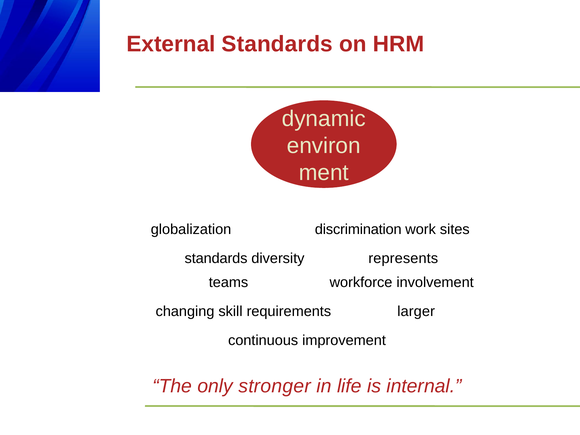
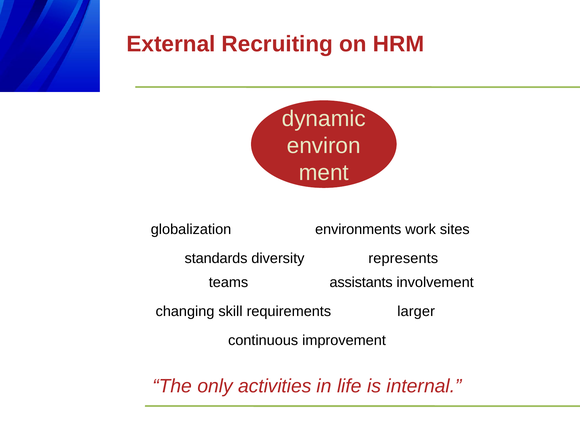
External Standards: Standards -> Recruiting
discrimination: discrimination -> environments
workforce: workforce -> assistants
stronger: stronger -> activities
